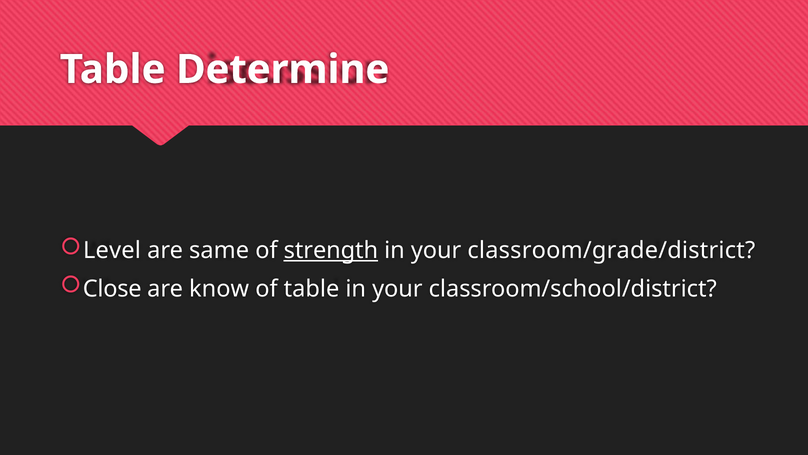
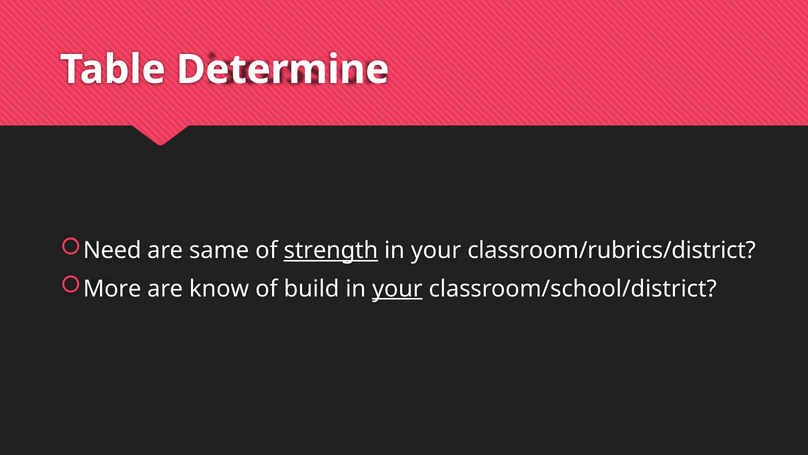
Level: Level -> Need
classroom/grade/district: classroom/grade/district -> classroom/rubrics/district
Close: Close -> More
of table: table -> build
your at (397, 288) underline: none -> present
